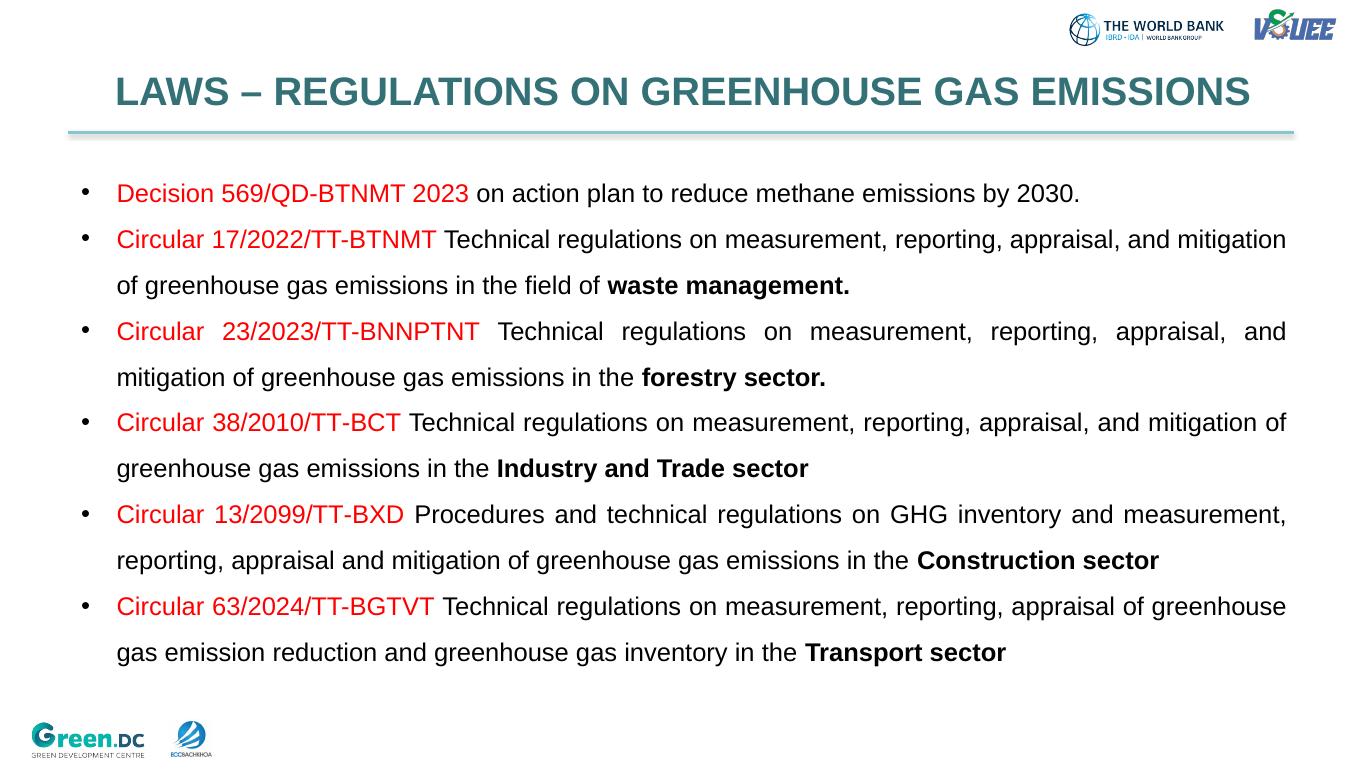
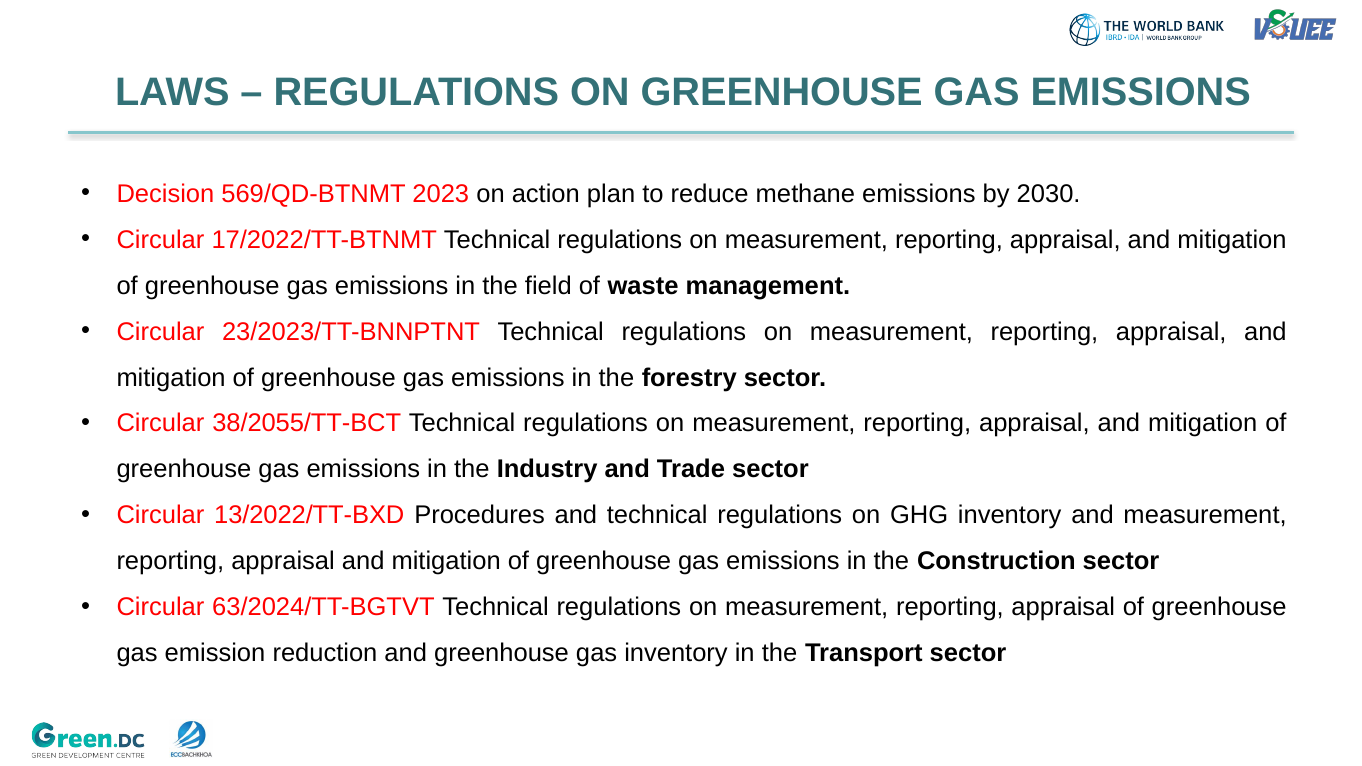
38/2010/TT-BCT: 38/2010/TT-BCT -> 38/2055/TT-BCT
13/2099/TT-BXD: 13/2099/TT-BXD -> 13/2022/TT-BXD
